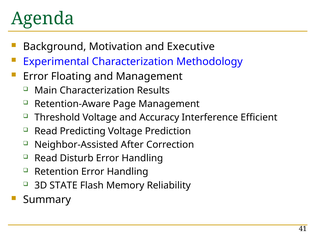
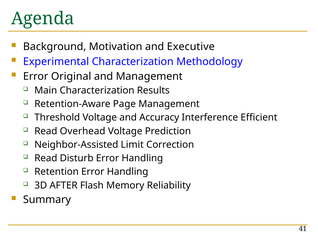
Floating: Floating -> Original
Predicting: Predicting -> Overhead
After: After -> Limit
STATE: STATE -> AFTER
